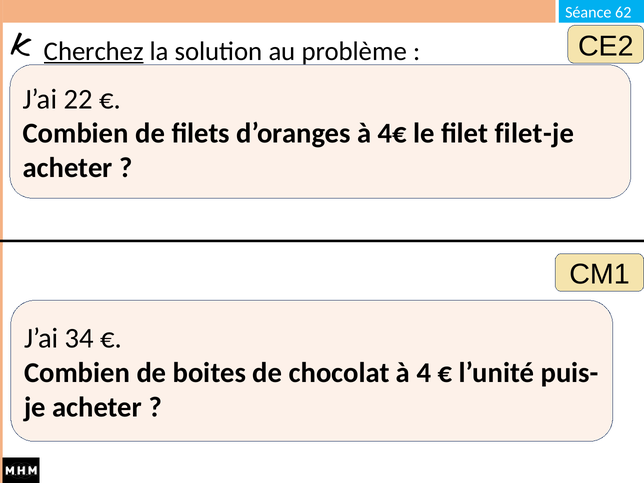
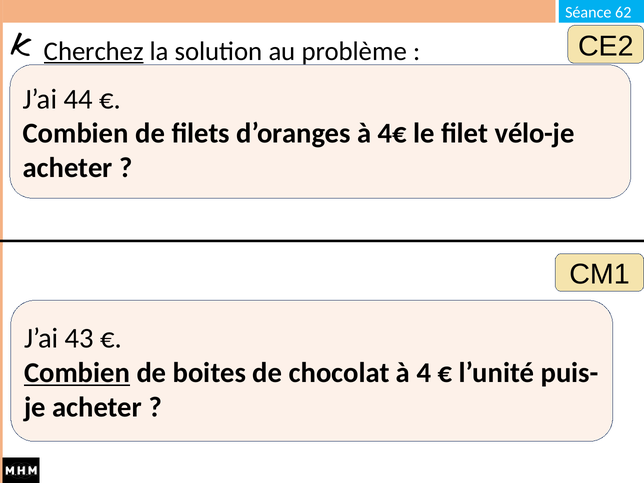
22: 22 -> 44
filet-je: filet-je -> vélo-je
34: 34 -> 43
Combien at (77, 373) underline: none -> present
